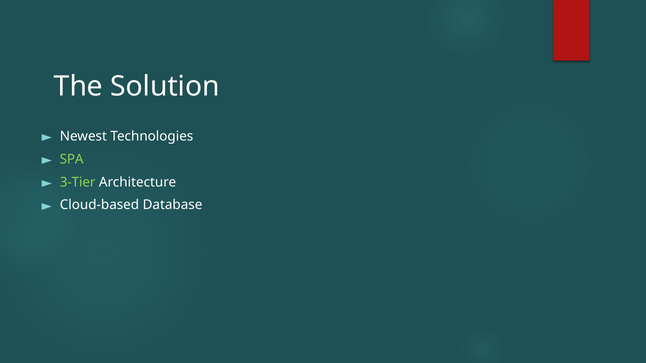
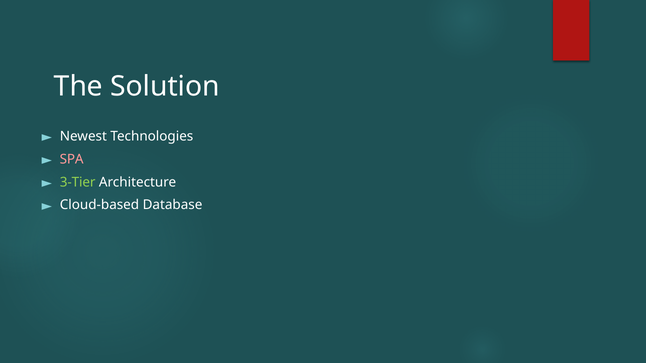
SPA colour: light green -> pink
